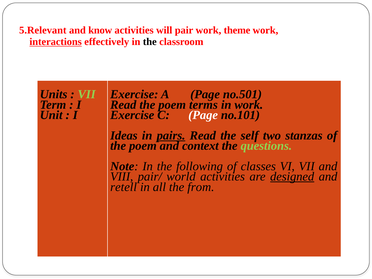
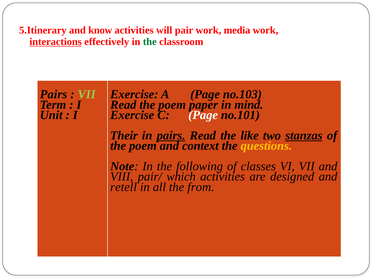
5.Relevant: 5.Relevant -> 5.Itinerary
theme: theme -> media
the at (150, 42) colour: black -> green
Units at (54, 94): Units -> Pairs
no.501: no.501 -> no.103
terms: terms -> paper
in work: work -> mind
Ideas: Ideas -> Their
self: self -> like
stanzas underline: none -> present
questions colour: light green -> yellow
world: world -> which
designed underline: present -> none
